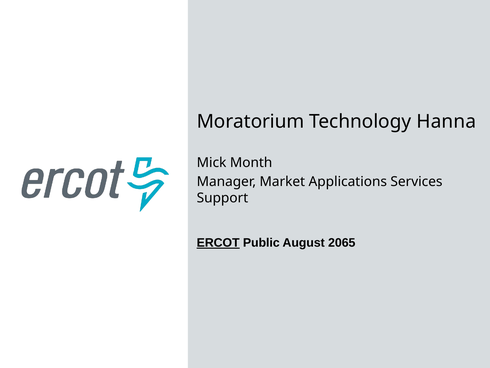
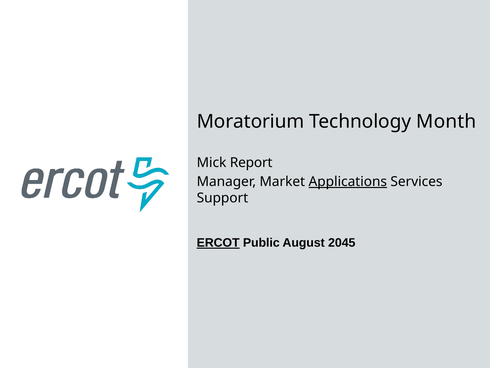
Hanna: Hanna -> Month
Month: Month -> Report
Applications underline: none -> present
2065: 2065 -> 2045
